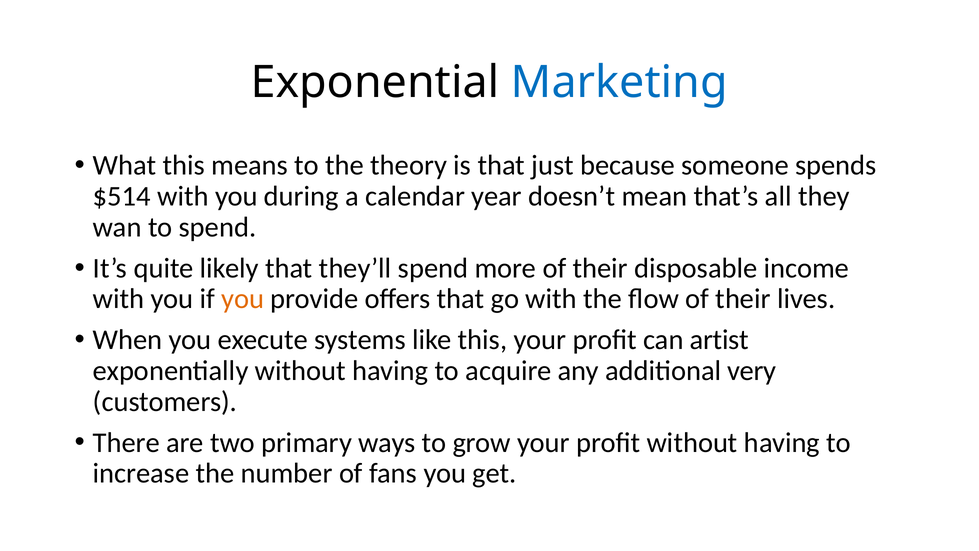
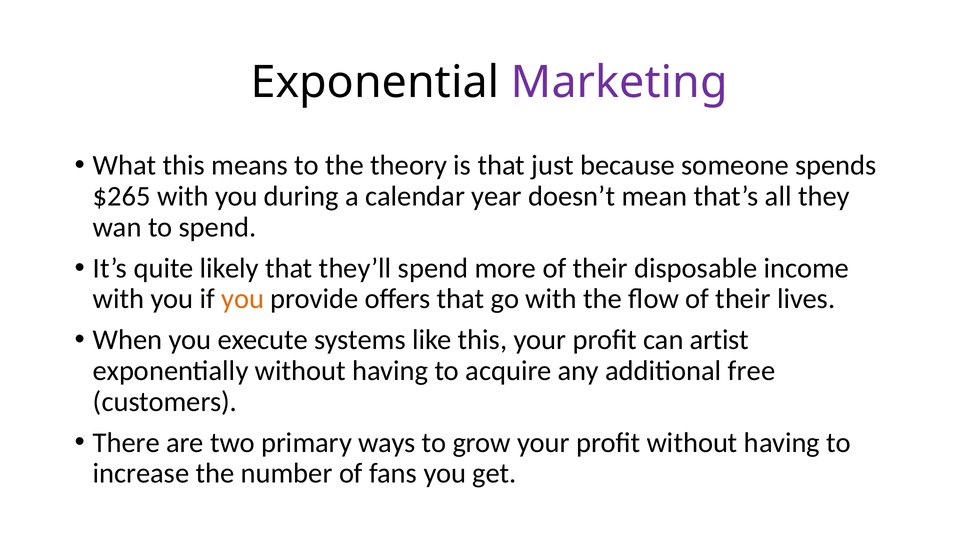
Marketing colour: blue -> purple
$514: $514 -> $265
very: very -> free
